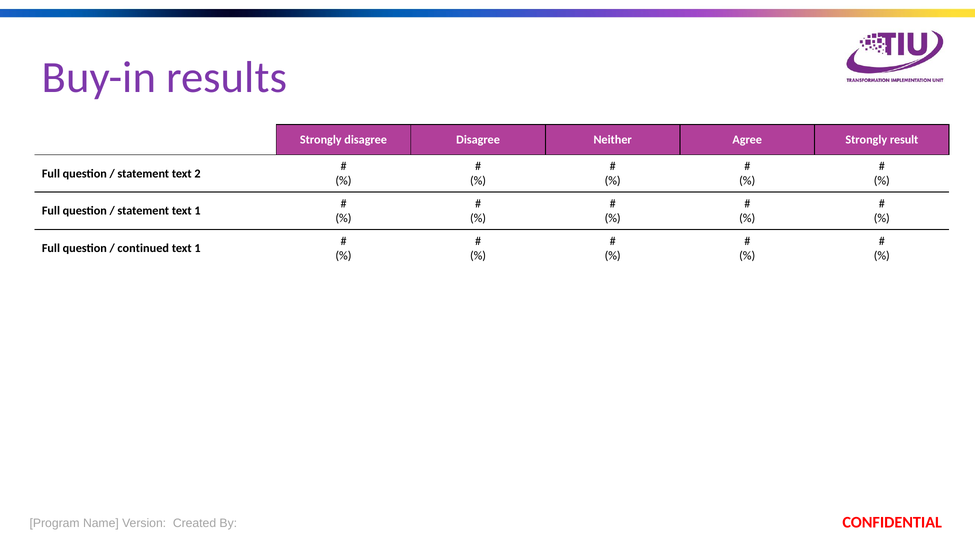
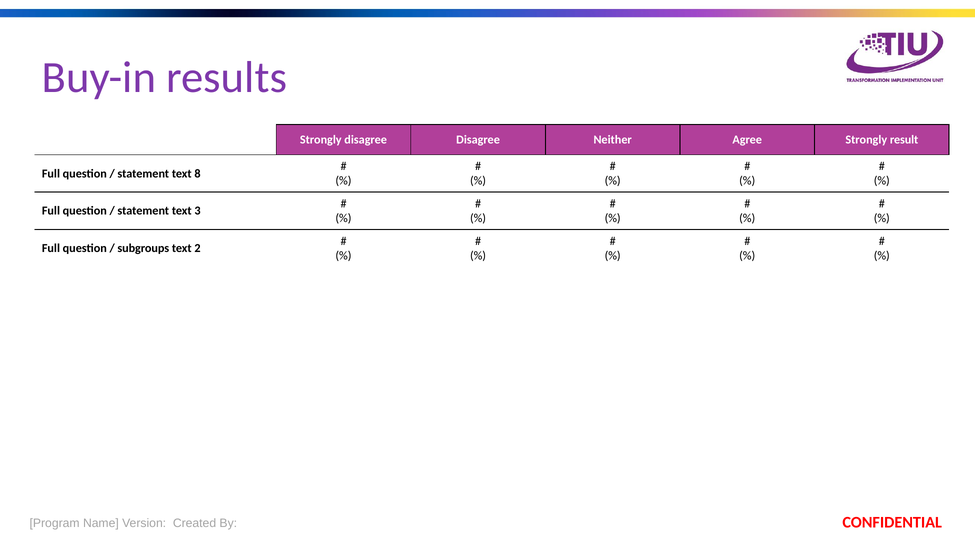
2: 2 -> 8
statement text 1: 1 -> 3
continued: continued -> subgroups
1 at (197, 249): 1 -> 2
